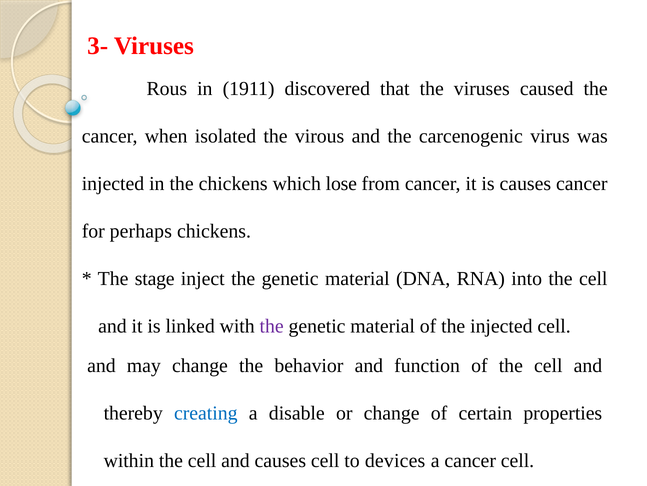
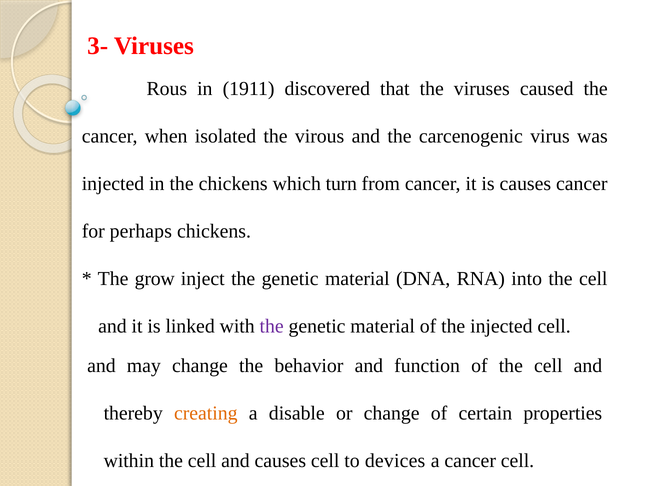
lose: lose -> turn
stage: stage -> grow
creating colour: blue -> orange
